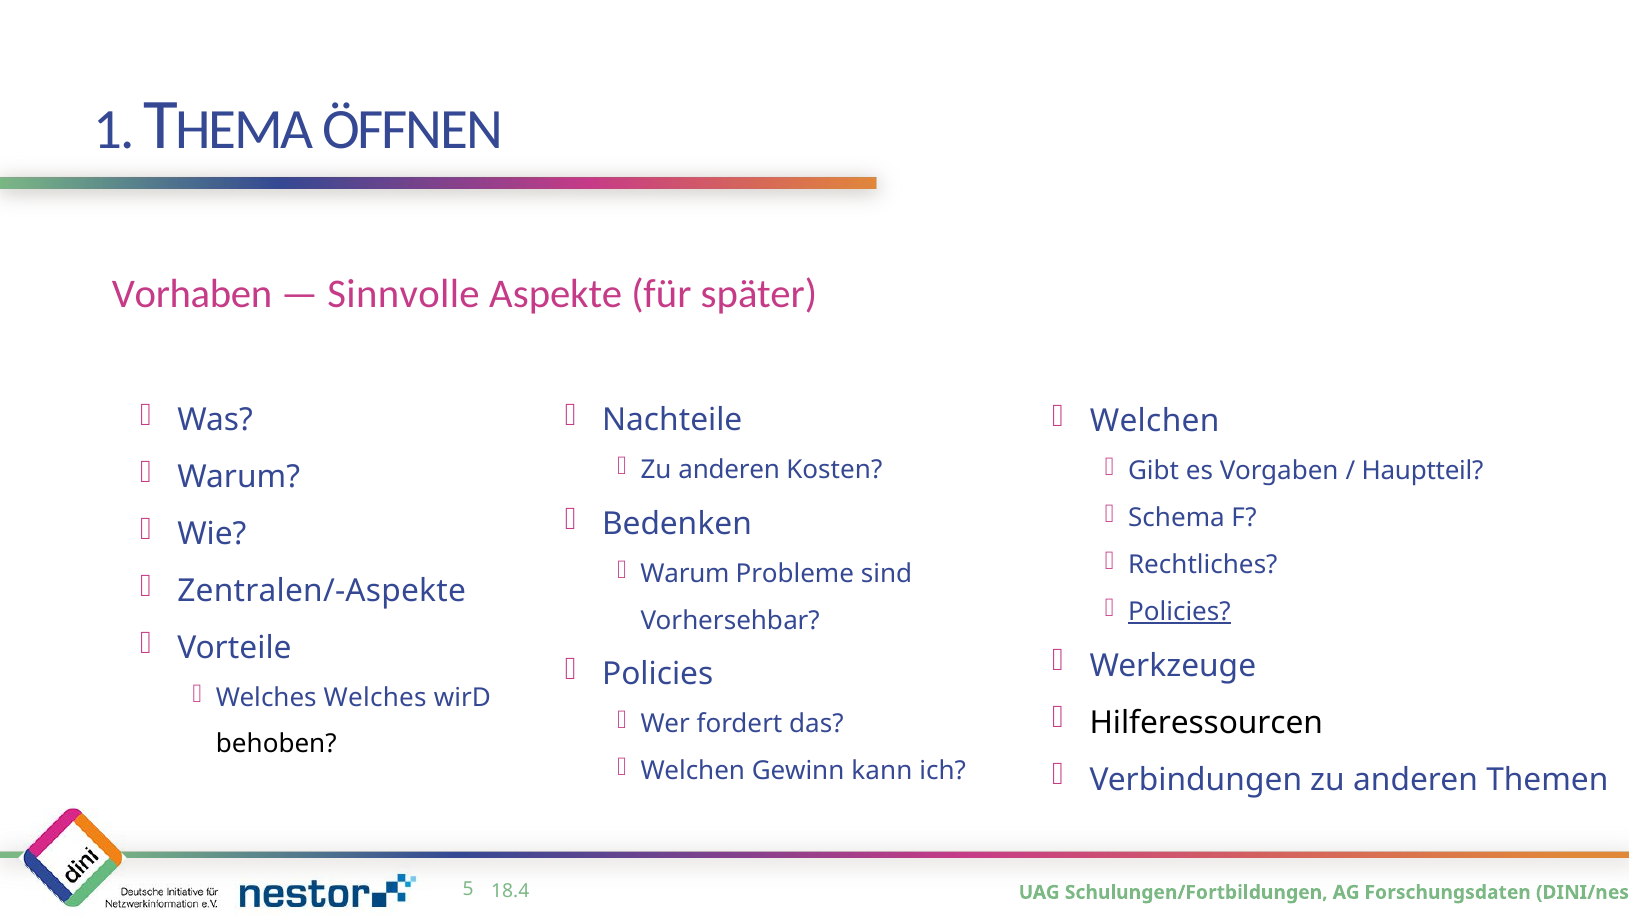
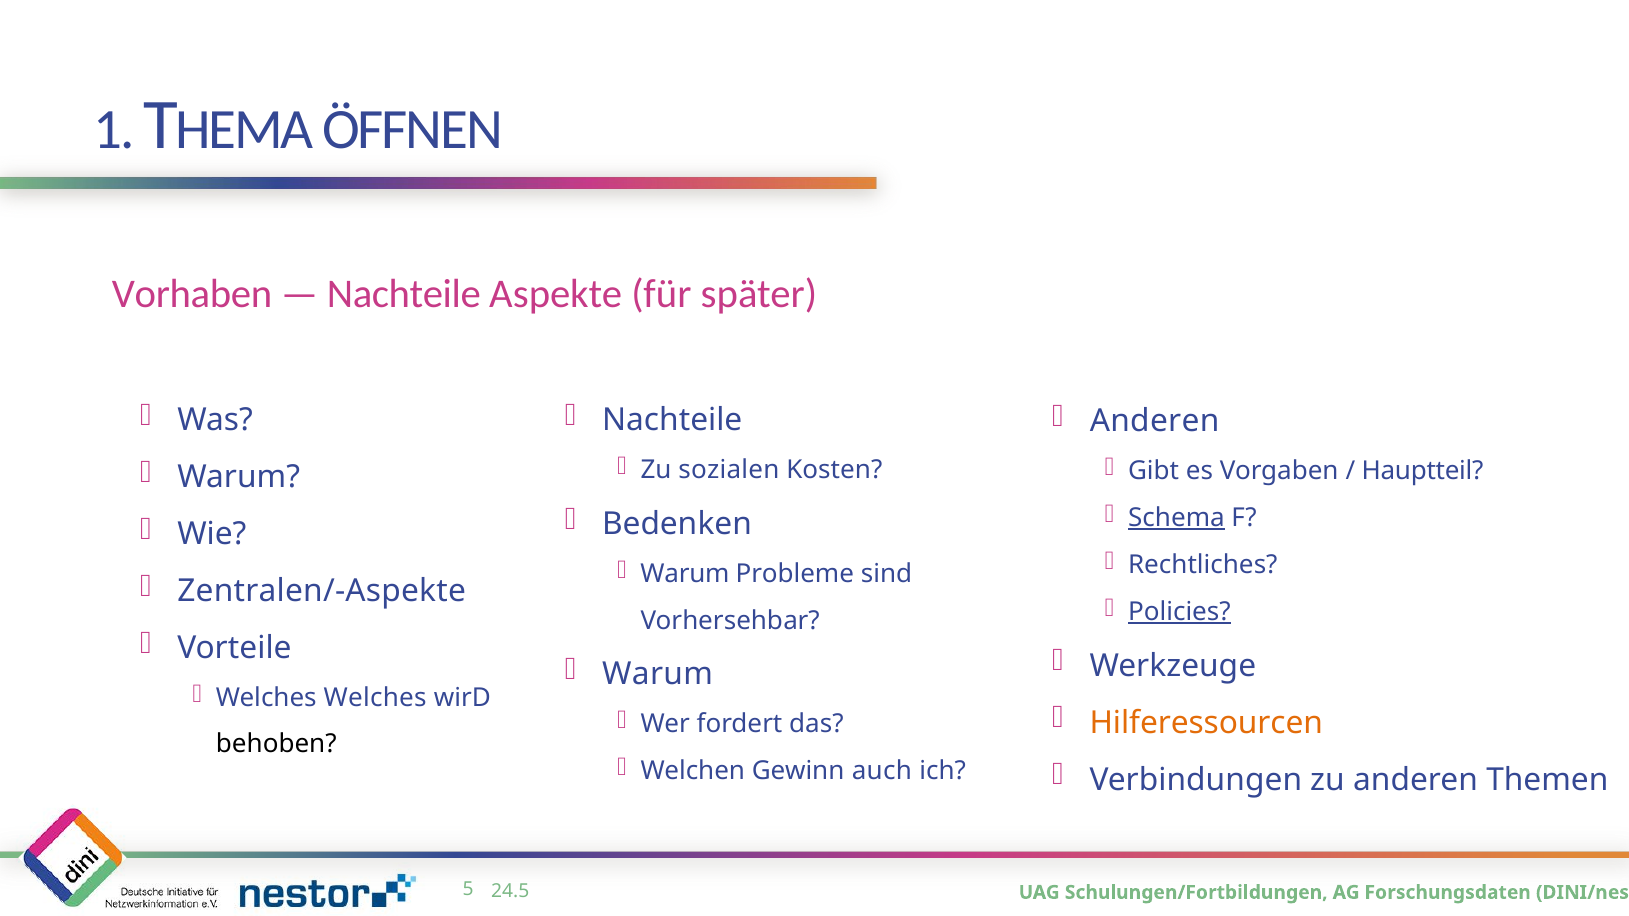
Sinnvolle at (404, 294): Sinnvolle -> Nachteile
Welchen at (1155, 422): Welchen -> Anderen
anderen at (729, 470): anderen -> sozialen
Schema underline: none -> present
Policies at (658, 675): Policies -> Warum
Hilferessourcen colour: black -> orange
kann: kann -> auch
18.4: 18.4 -> 24.5
